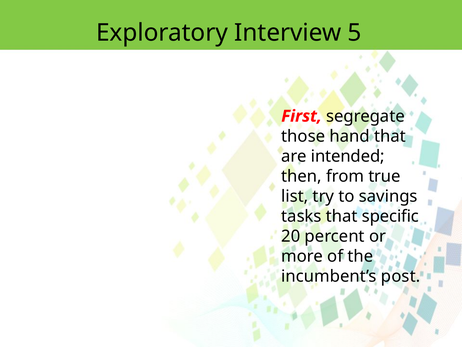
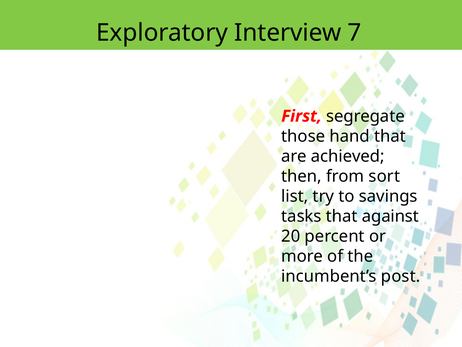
5: 5 -> 7
intended: intended -> achieved
true: true -> sort
specific: specific -> against
